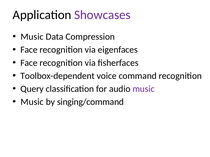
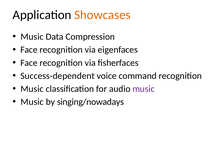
Showcases colour: purple -> orange
Toolbox-dependent: Toolbox-dependent -> Success-dependent
Query at (32, 89): Query -> Music
singing/command: singing/command -> singing/nowadays
